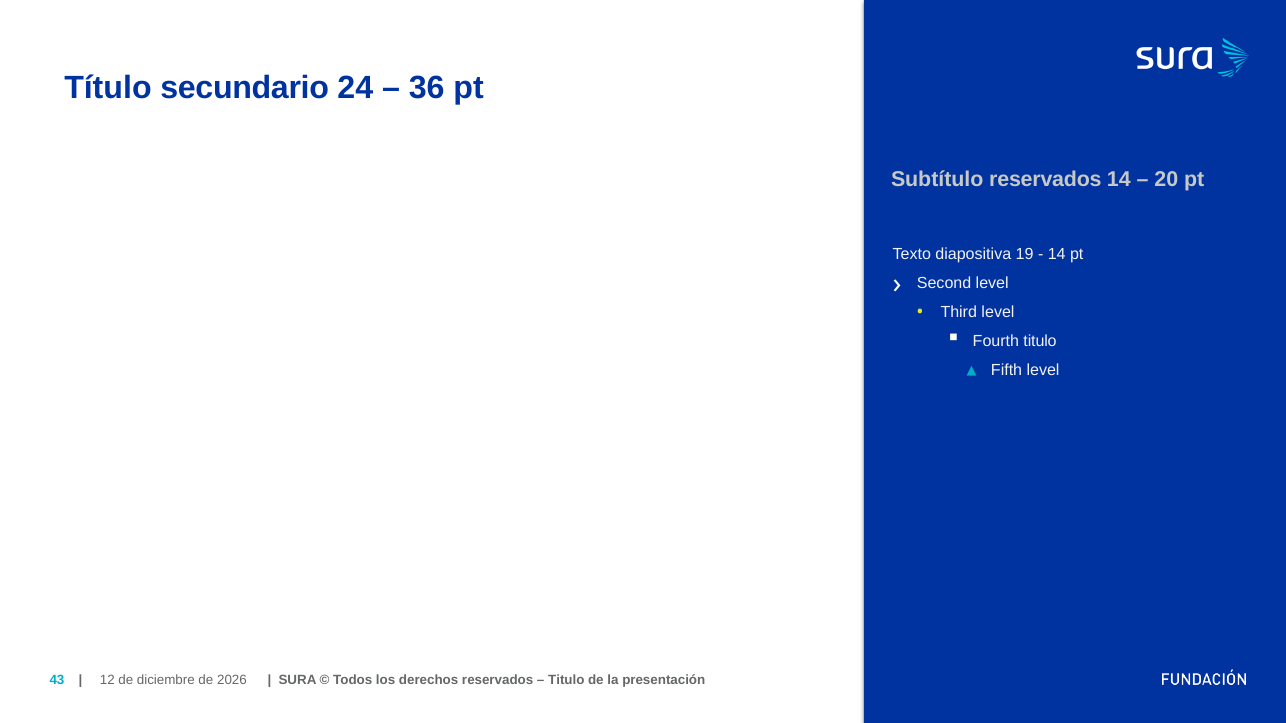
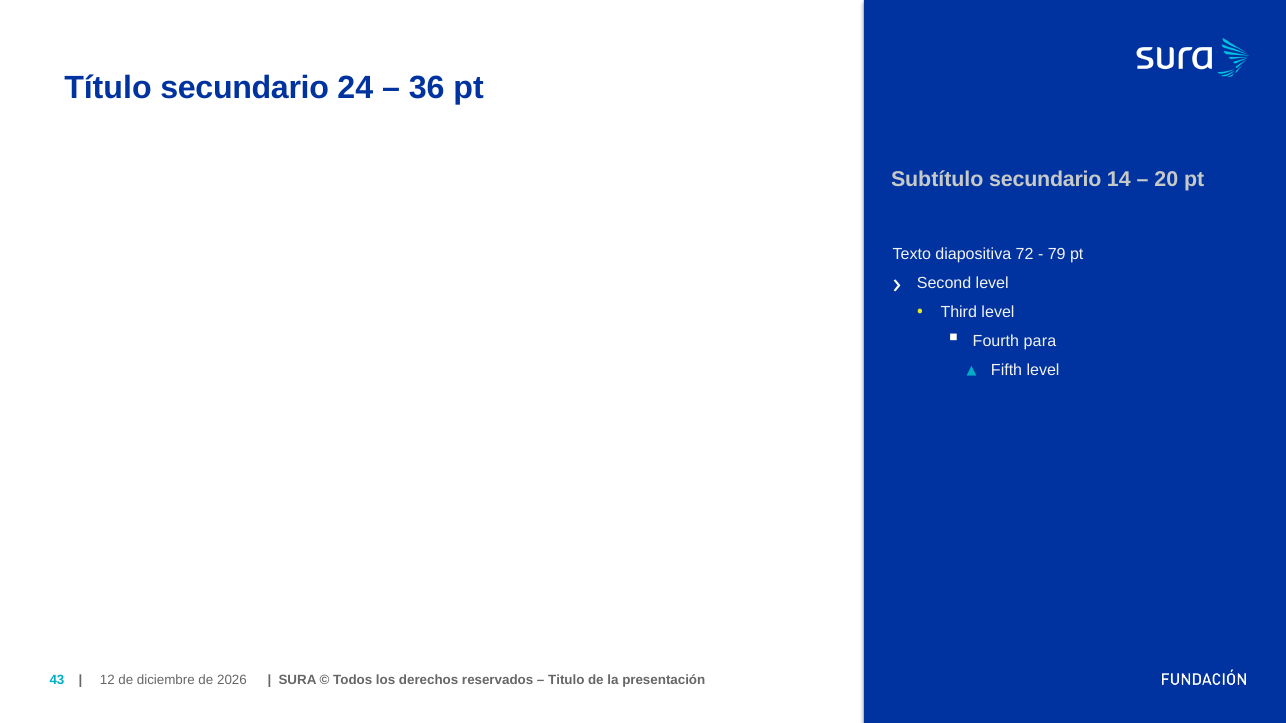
Subtítulo reservados: reservados -> secundario
19: 19 -> 72
14 at (1057, 254): 14 -> 79
Fourth titulo: titulo -> para
